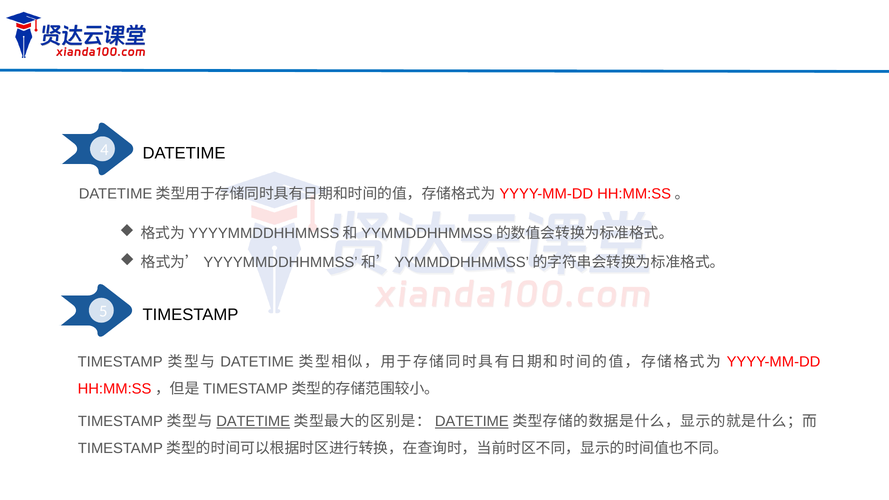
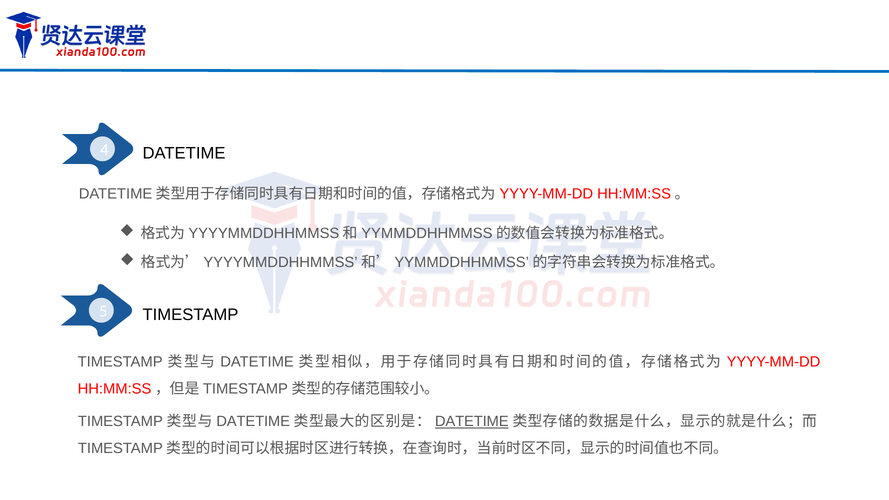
DATETIME at (253, 422) underline: present -> none
